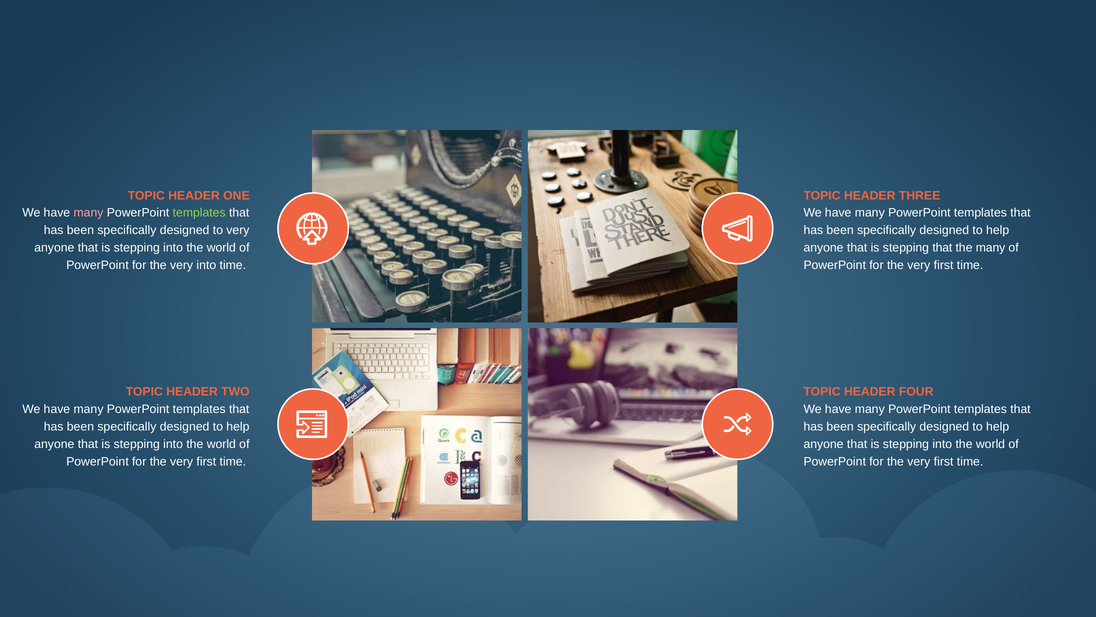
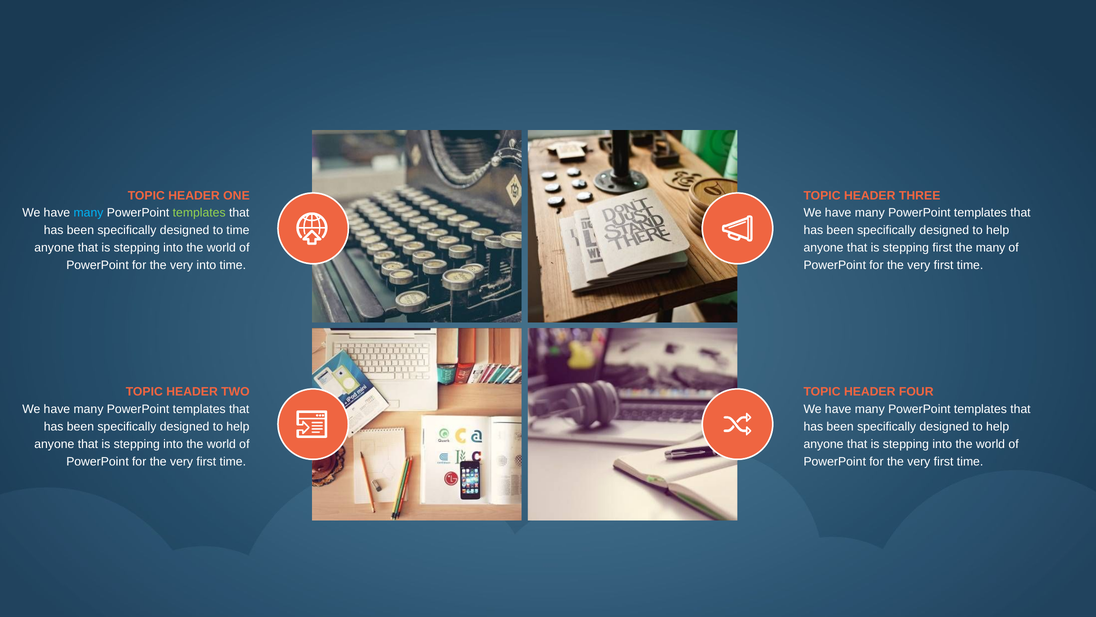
many at (88, 213) colour: pink -> light blue
to very: very -> time
stepping that: that -> first
